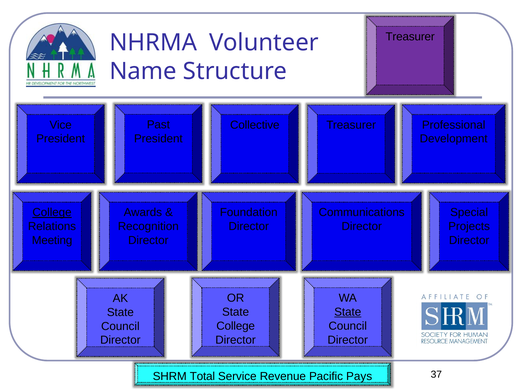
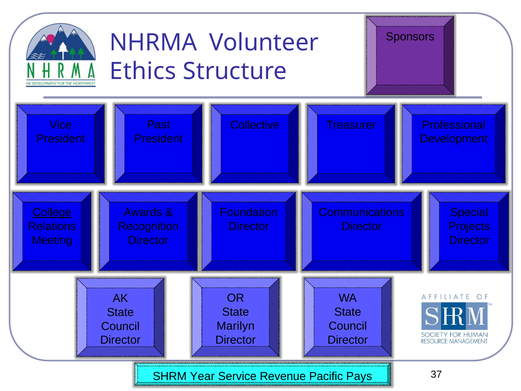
Treasurer at (410, 37): Treasurer -> Sponsors
Name: Name -> Ethics
State at (348, 312) underline: present -> none
College at (236, 326): College -> Marilyn
Total: Total -> Year
